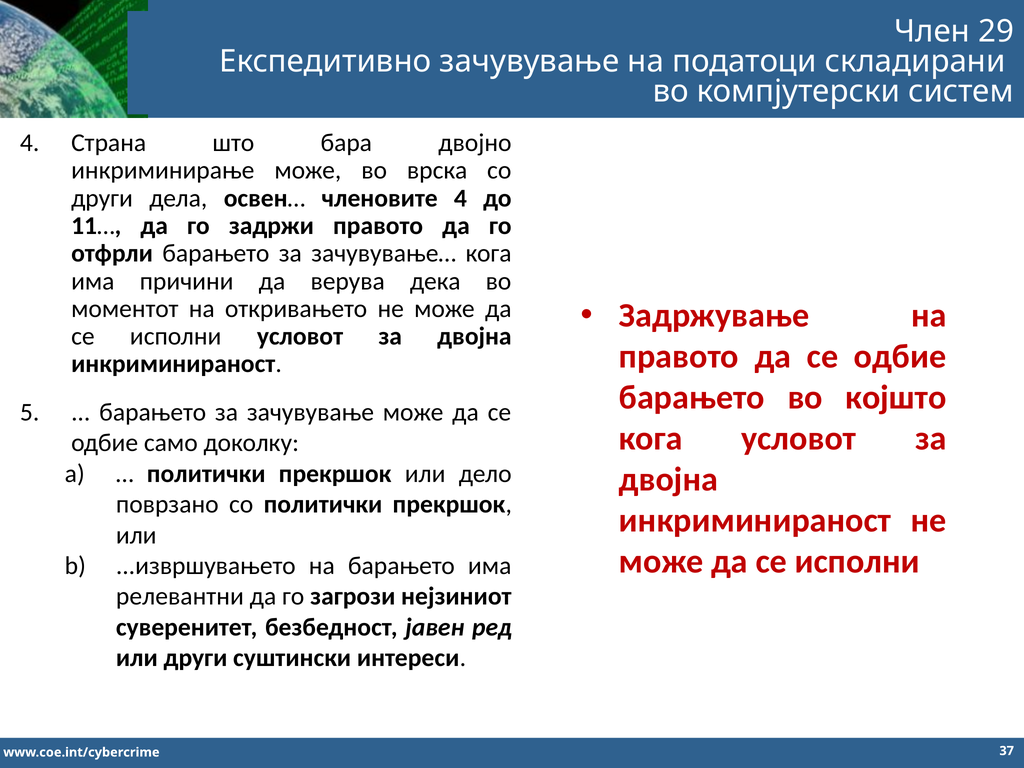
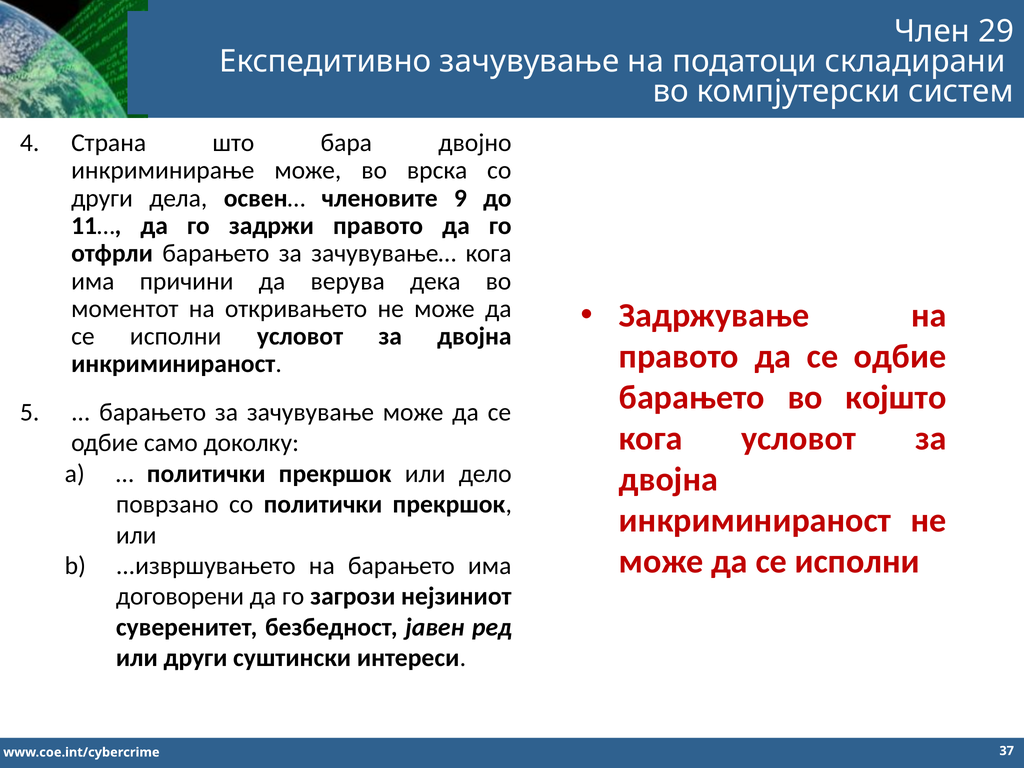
членовите 4: 4 -> 9
релевантни: релевантни -> договорени
